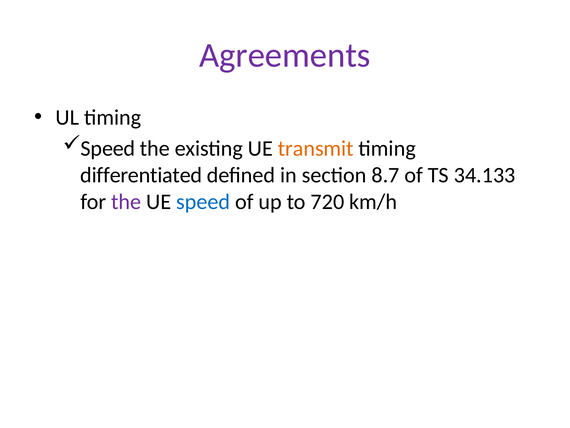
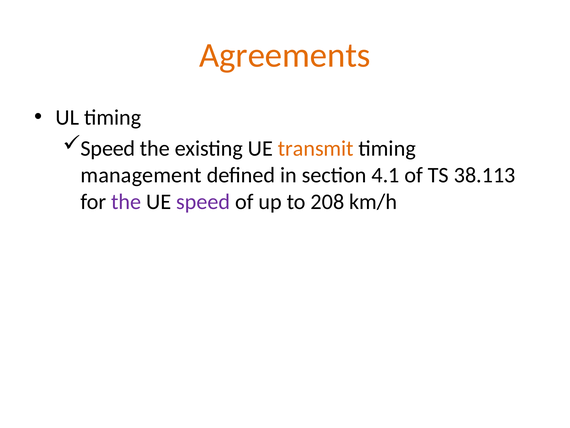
Agreements colour: purple -> orange
differentiated: differentiated -> management
8.7: 8.7 -> 4.1
34.133: 34.133 -> 38.113
speed at (203, 201) colour: blue -> purple
720: 720 -> 208
